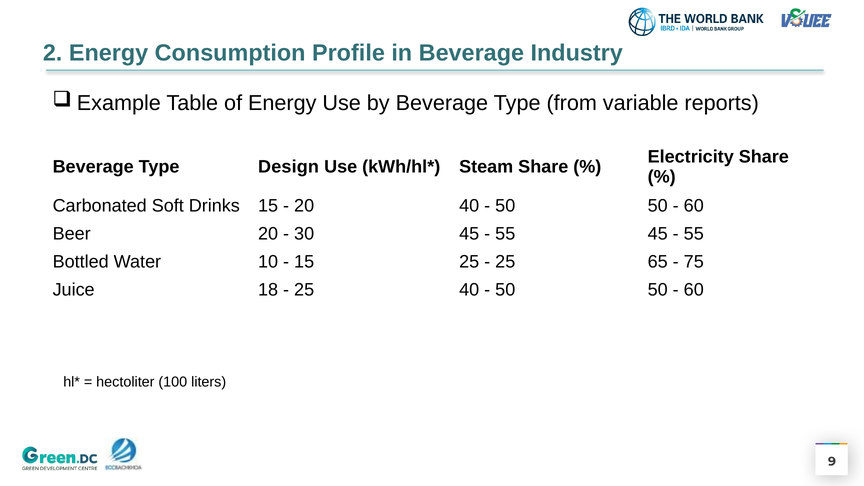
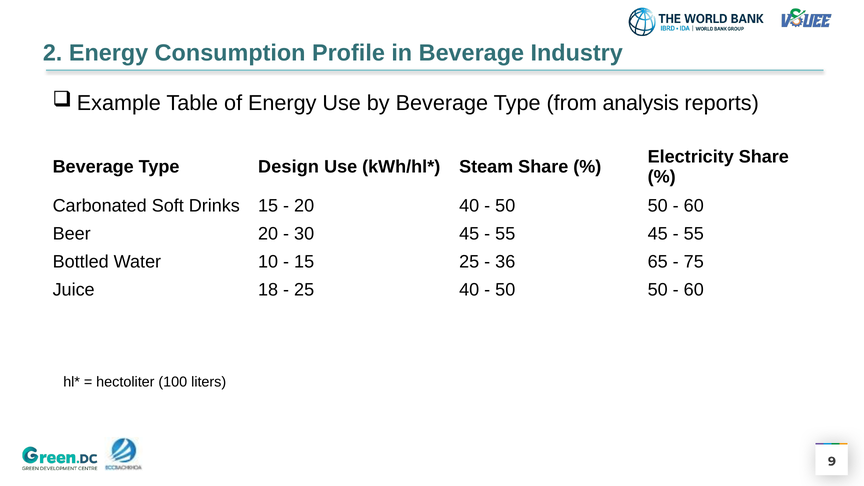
variable: variable -> analysis
25 at (505, 262): 25 -> 36
